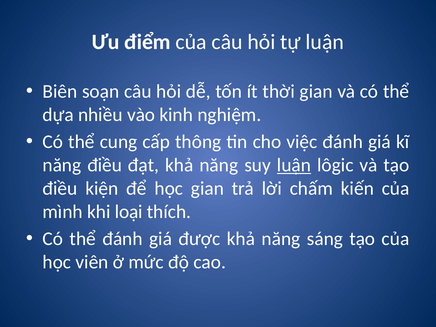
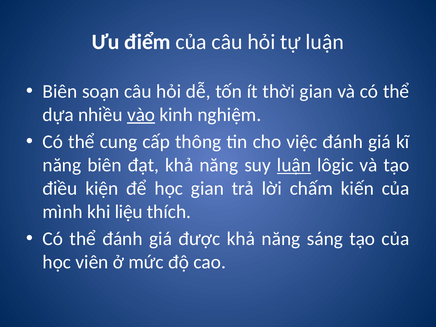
vào underline: none -> present
năng điều: điều -> biên
loại: loại -> liệu
